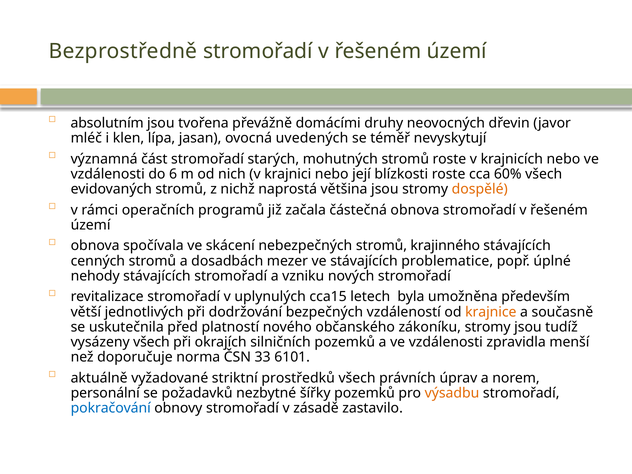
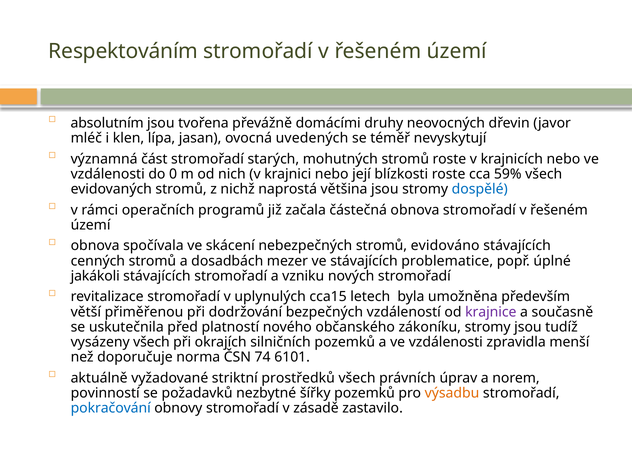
Bezprostředně: Bezprostředně -> Respektováním
6: 6 -> 0
60%: 60% -> 59%
dospělé colour: orange -> blue
krajinného: krajinného -> evidováno
nehody: nehody -> jakákoli
jednotlivých: jednotlivých -> přiměřenou
krajnice colour: orange -> purple
33: 33 -> 74
personální: personální -> povinností
